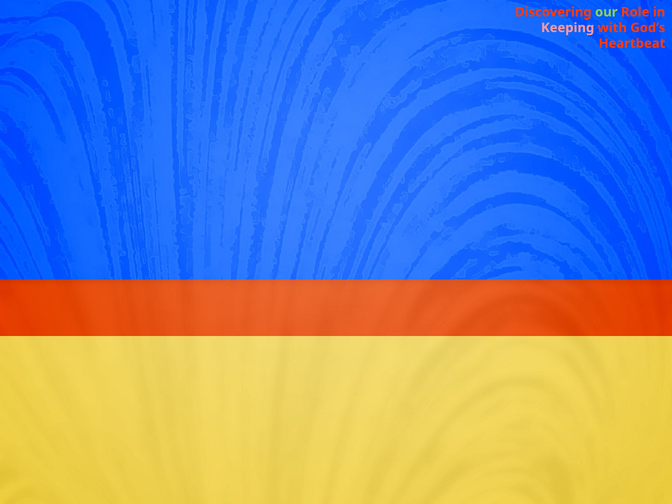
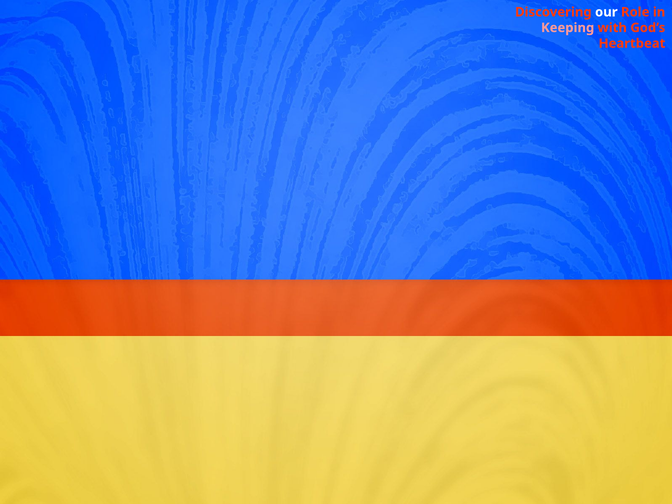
our colour: light green -> white
